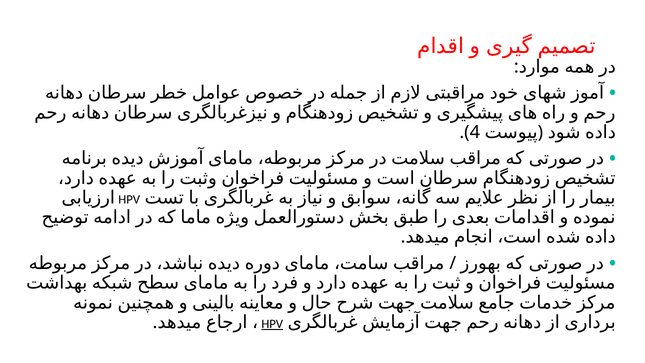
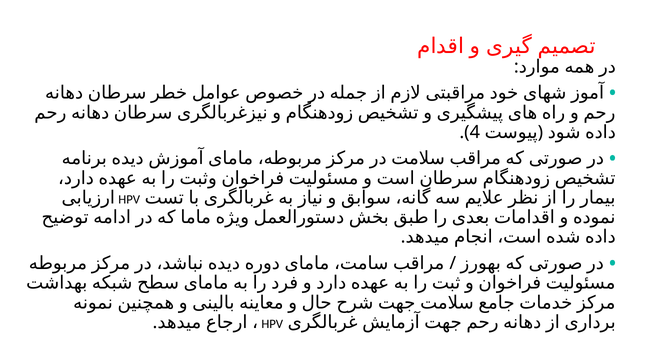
HPV at (272, 324) underline: present -> none
